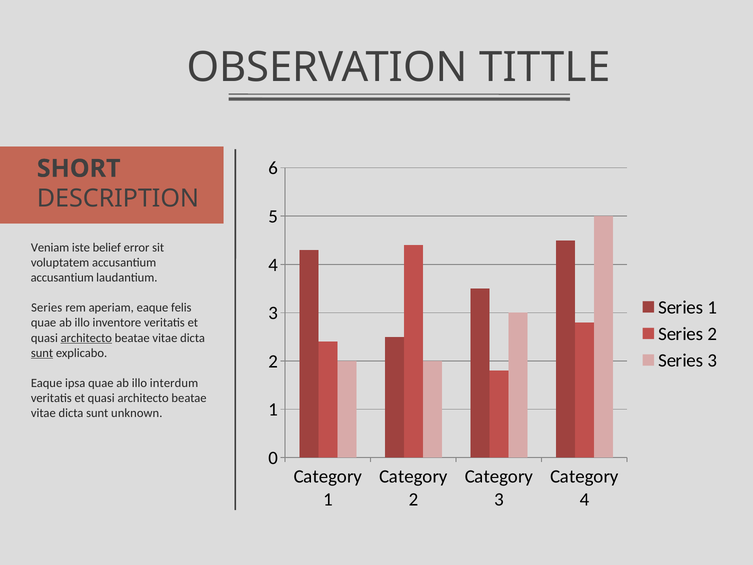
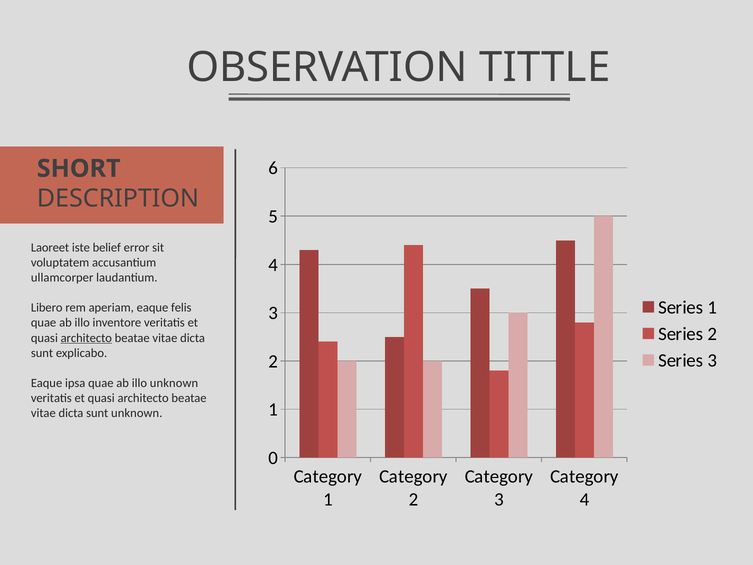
Veniam: Veniam -> Laoreet
accusantium at (62, 277): accusantium -> ullamcorper
Series at (47, 308): Series -> Libero
sunt at (42, 353) underline: present -> none
illo interdum: interdum -> unknown
